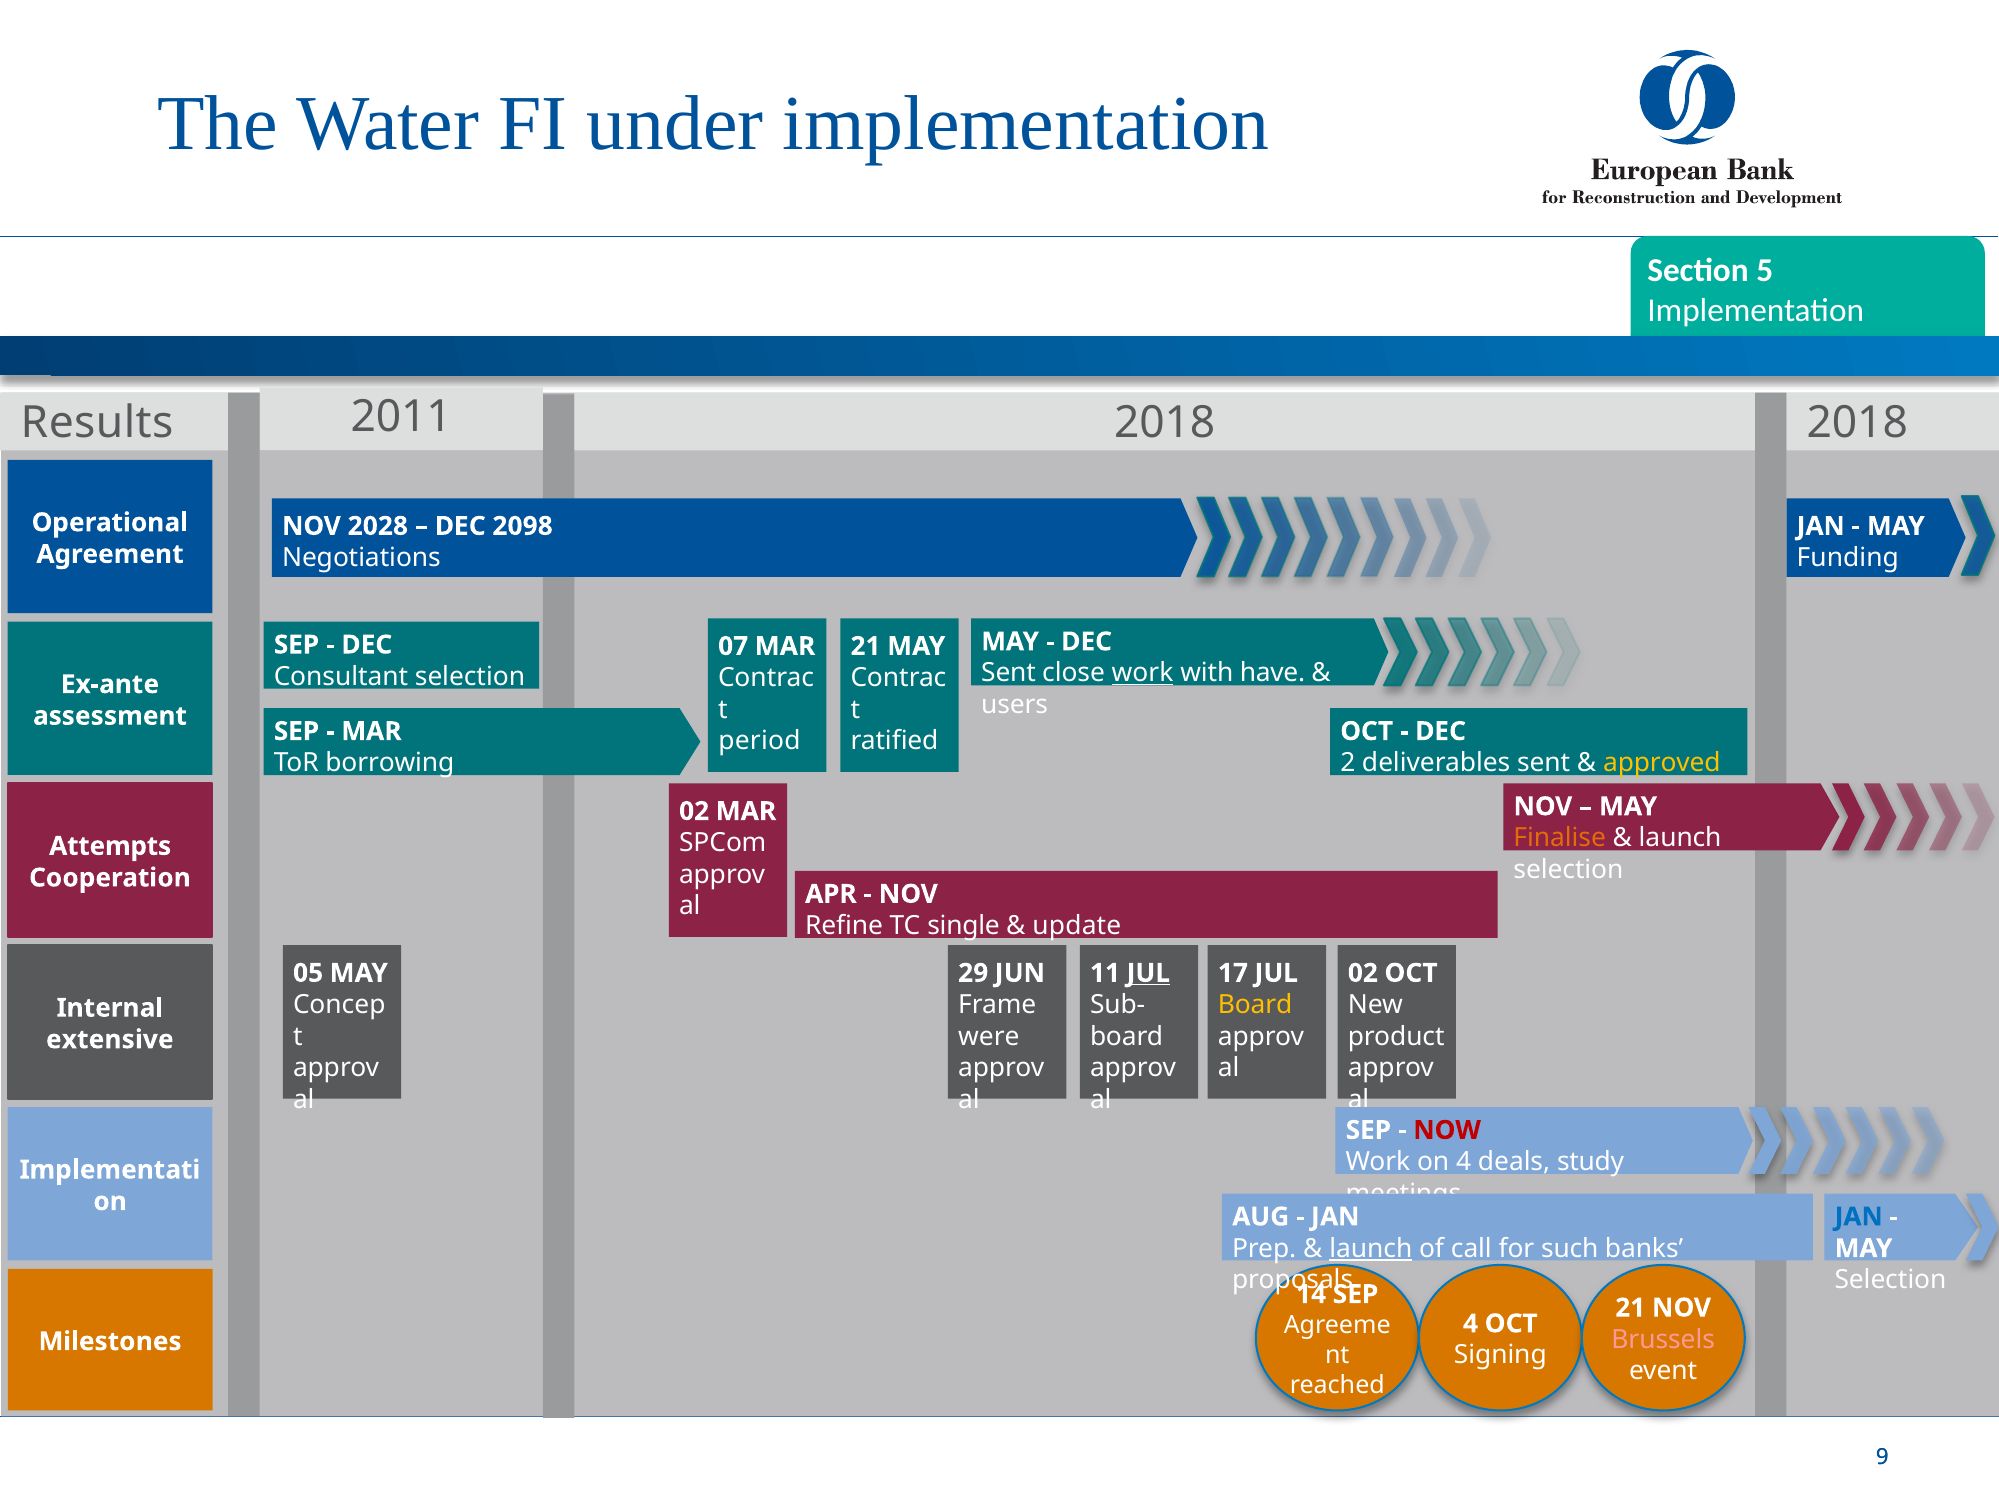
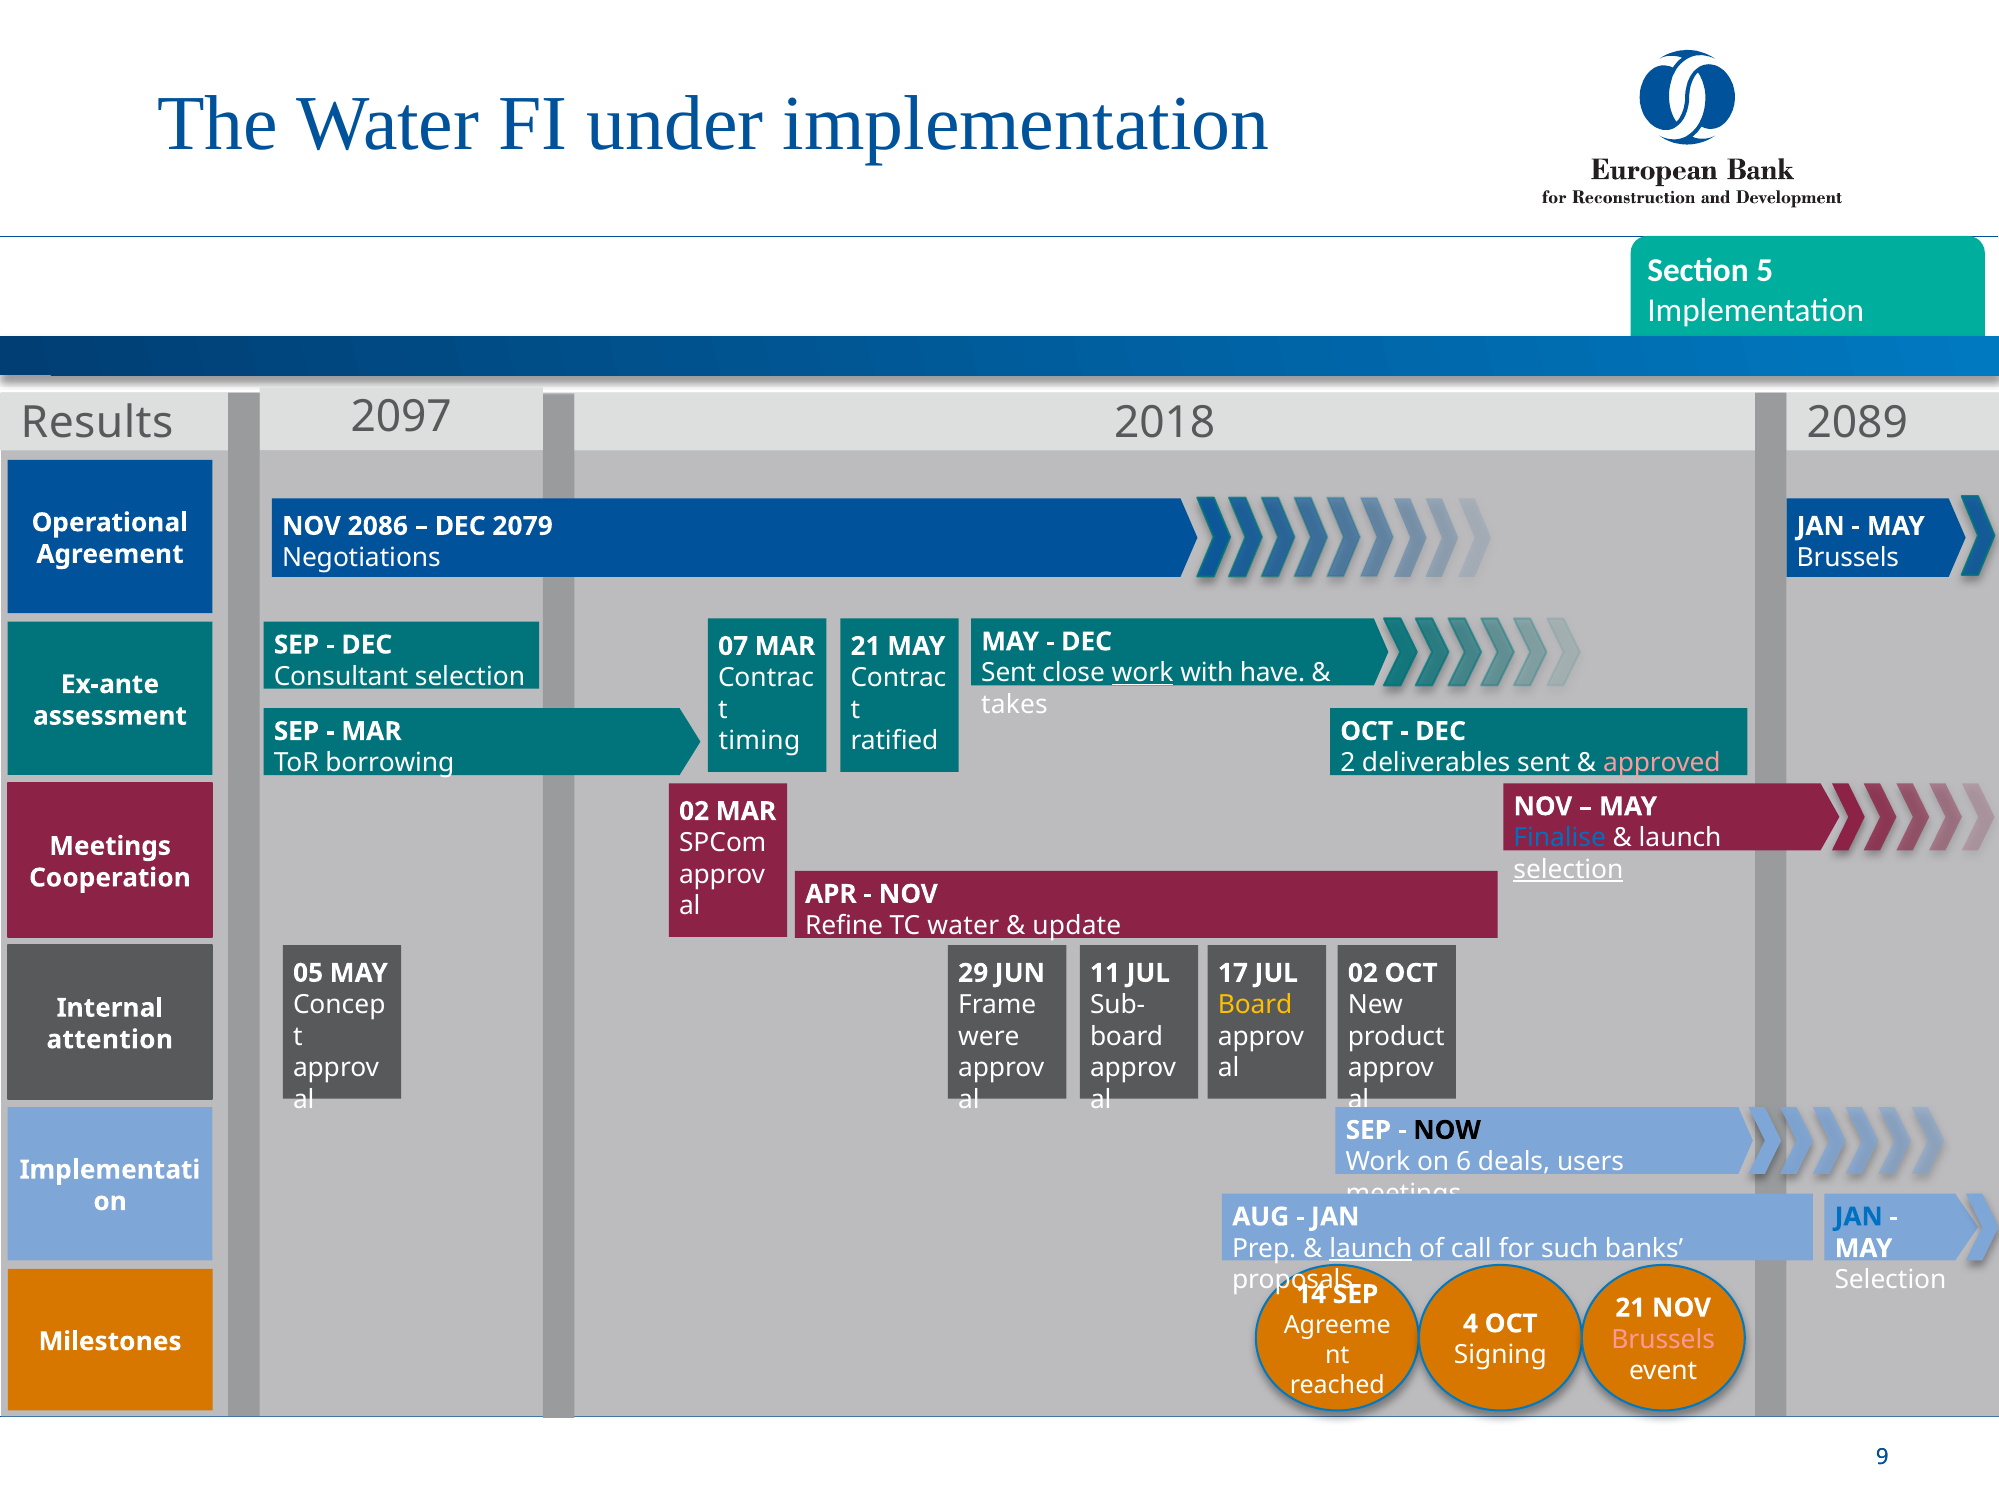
2011: 2011 -> 2097
2018 at (1857, 423): 2018 -> 2089
2028: 2028 -> 2086
2098: 2098 -> 2079
Funding at (1848, 558): Funding -> Brussels
users: users -> takes
period: period -> timing
approved colour: yellow -> pink
Finalise colour: orange -> blue
Attempts at (110, 846): Attempts -> Meetings
selection at (1568, 870) underline: none -> present
TC single: single -> water
JUL at (1148, 973) underline: present -> none
extensive: extensive -> attention
NOW colour: red -> black
on 4: 4 -> 6
study: study -> users
